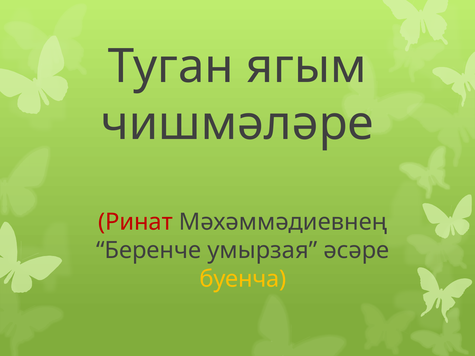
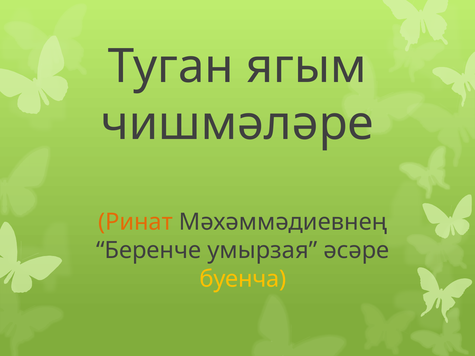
Ринат colour: red -> orange
